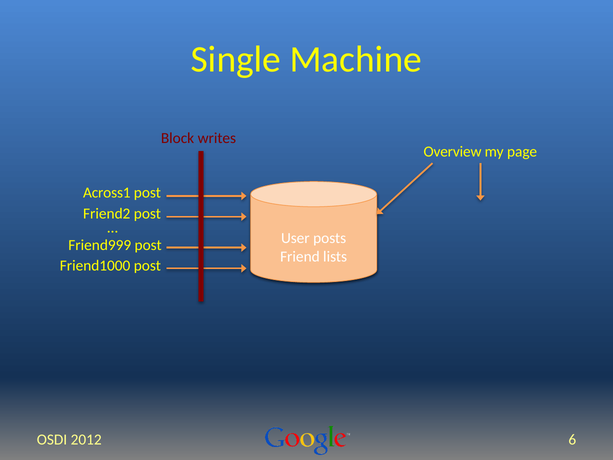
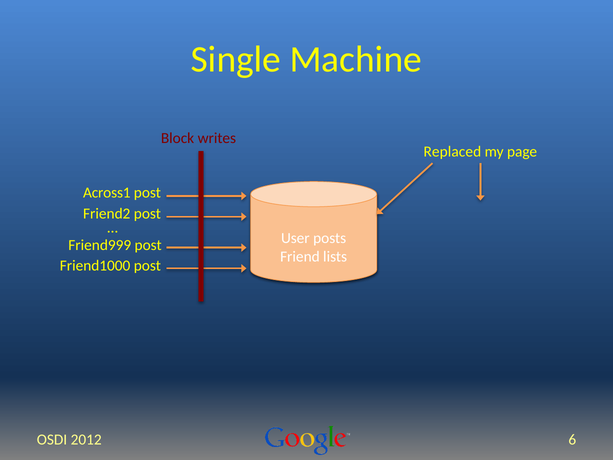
Overview: Overview -> Replaced
